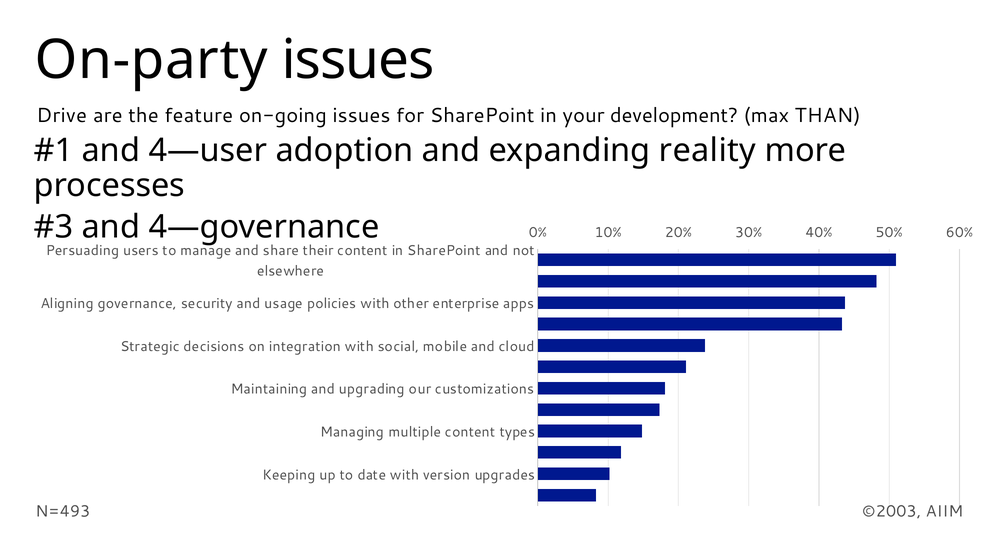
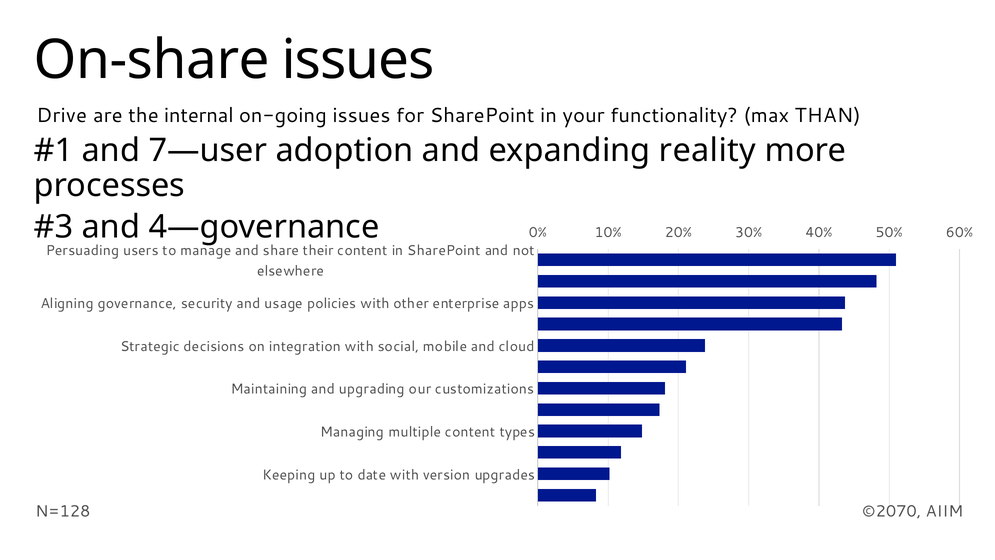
On-party: On-party -> On-share
feature: feature -> internal
development: development -> functionality
4—user: 4—user -> 7—user
N=493: N=493 -> N=128
©2003: ©2003 -> ©2070
